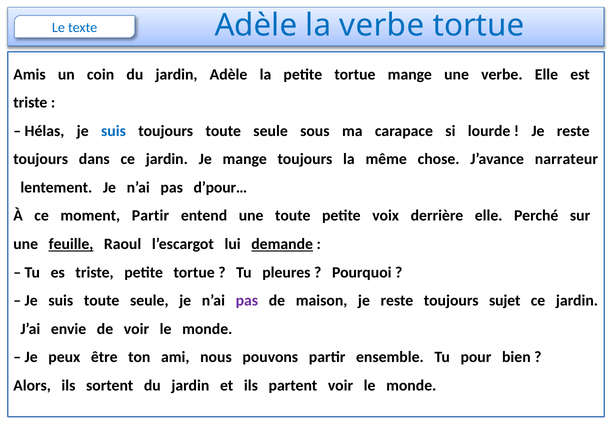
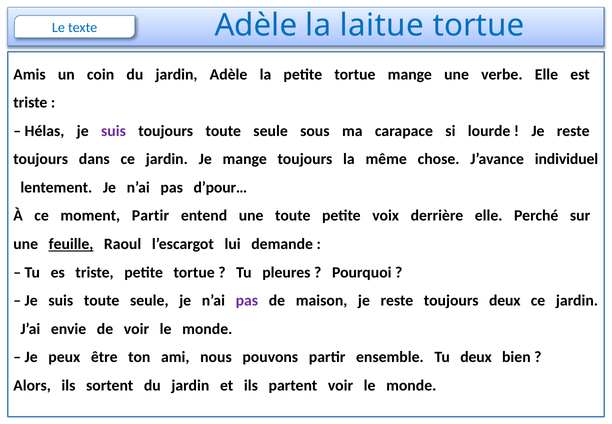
la verbe: verbe -> laitue
suis at (114, 131) colour: blue -> purple
narrateur: narrateur -> individuel
demande underline: present -> none
toujours sujet: sujet -> deux
Tu pour: pour -> deux
